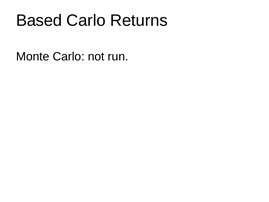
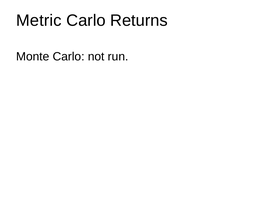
Based: Based -> Metric
